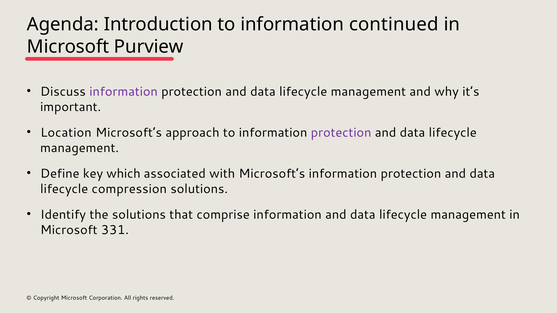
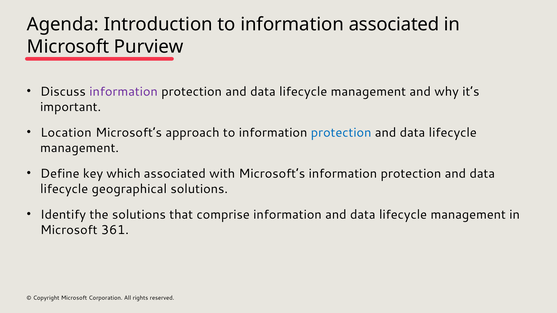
information continued: continued -> associated
protection at (341, 133) colour: purple -> blue
compression: compression -> geographical
331: 331 -> 361
